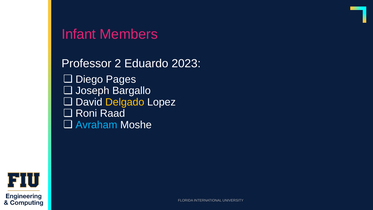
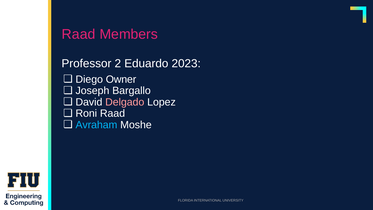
Infant at (79, 34): Infant -> Raad
Pages: Pages -> Owner
Delgado colour: yellow -> pink
